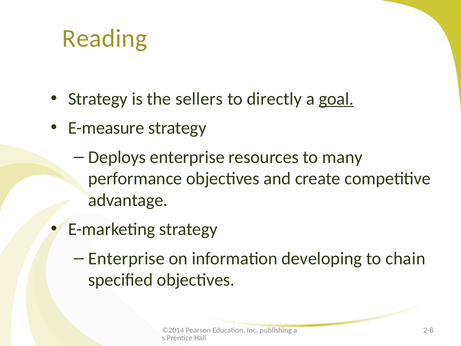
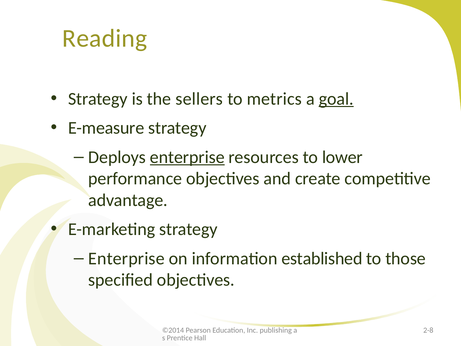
directly: directly -> metrics
enterprise at (187, 157) underline: none -> present
many: many -> lower
developing: developing -> established
chain: chain -> those
